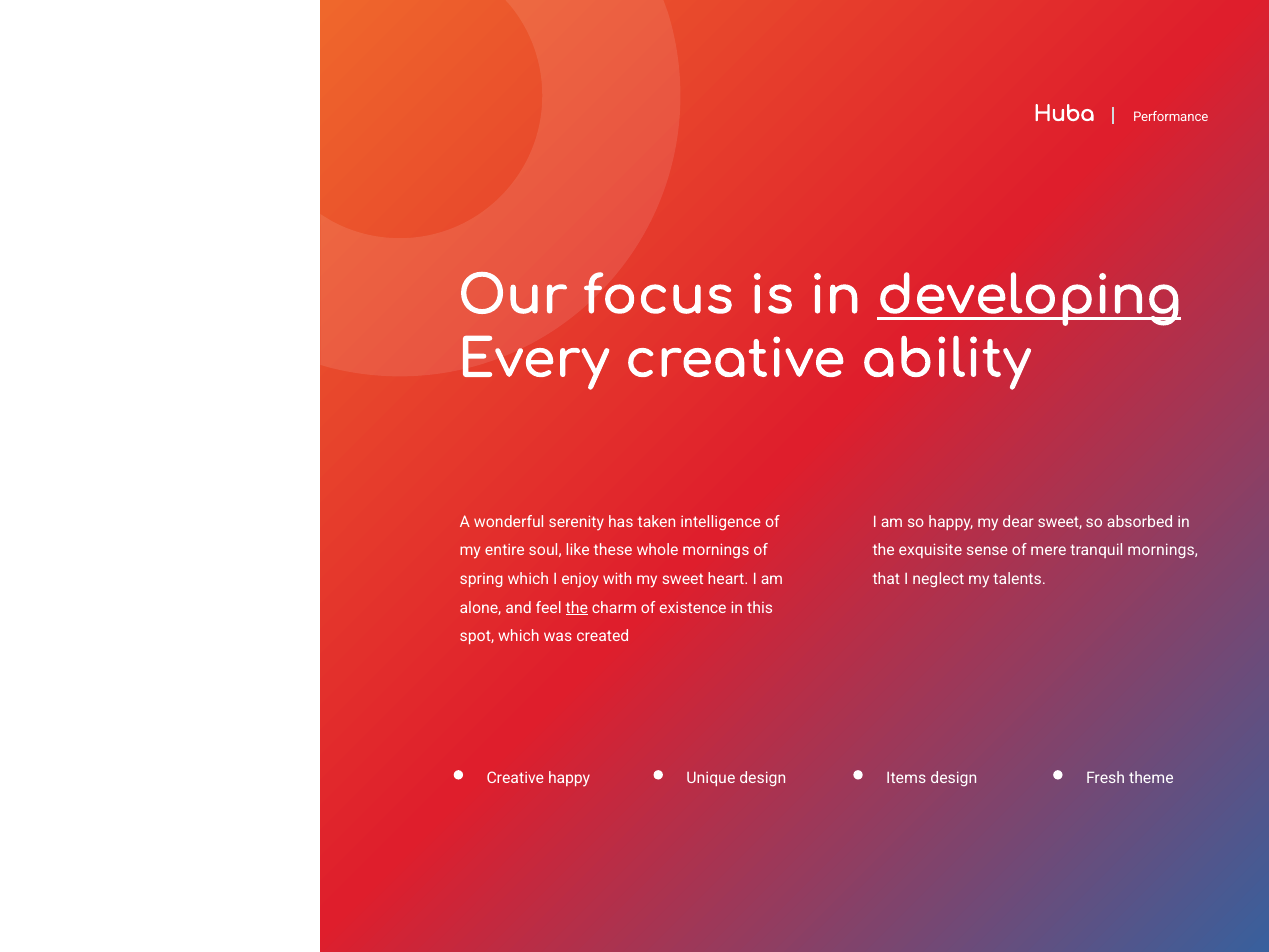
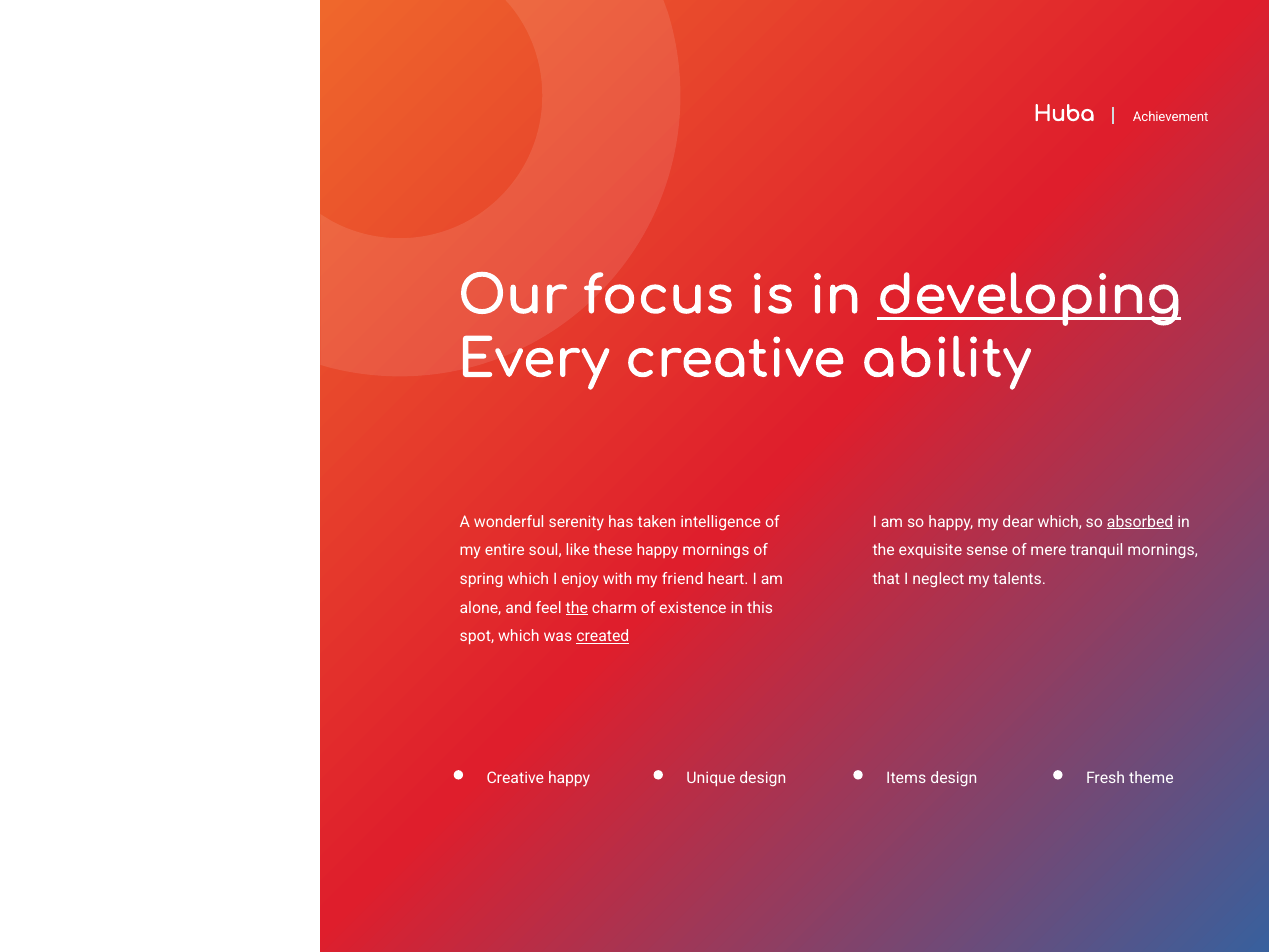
Performance: Performance -> Achievement
dear sweet: sweet -> which
absorbed underline: none -> present
these whole: whole -> happy
my sweet: sweet -> friend
created underline: none -> present
